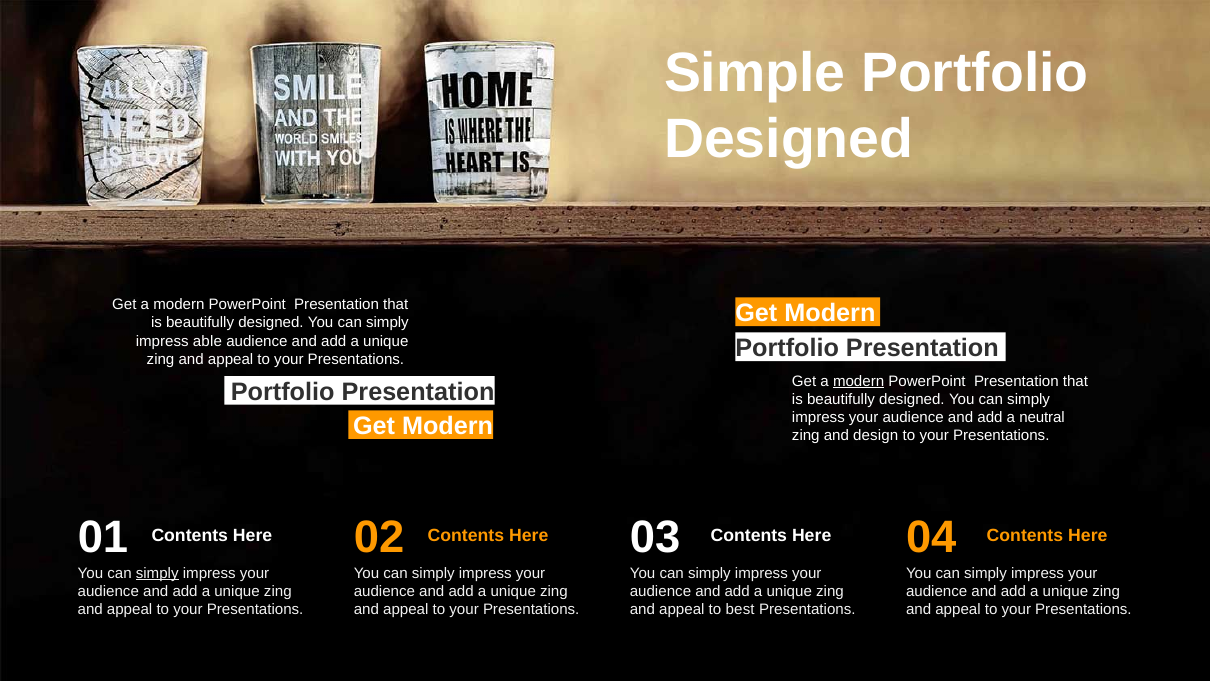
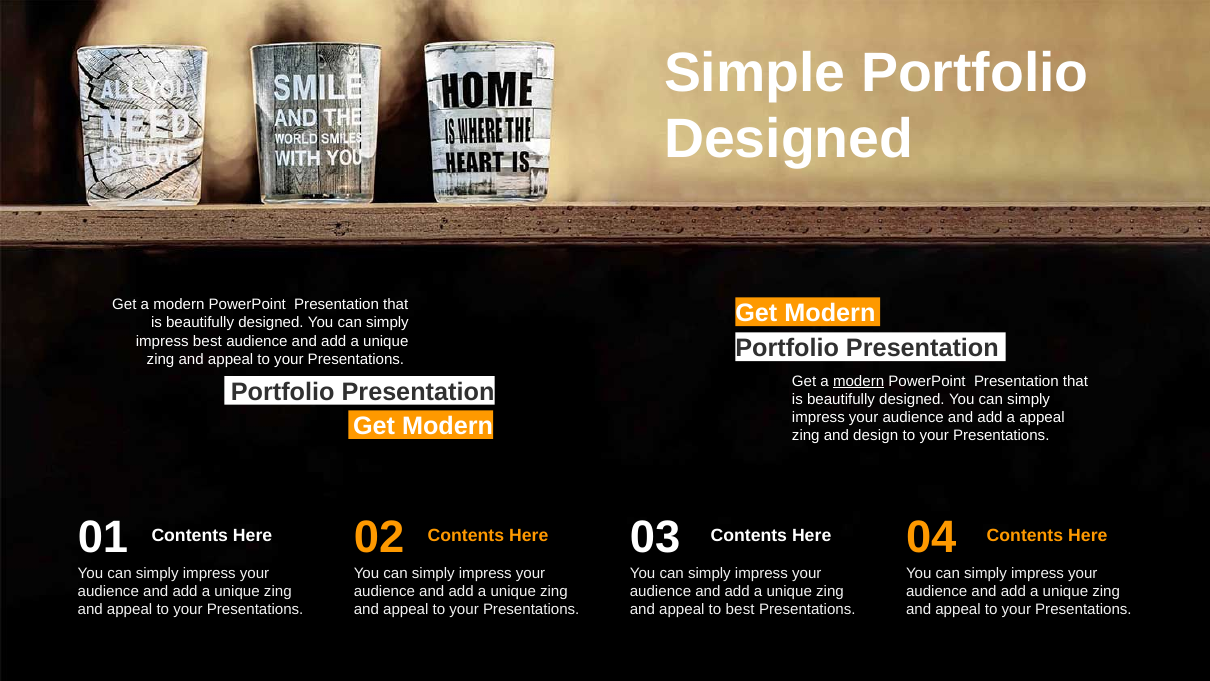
impress able: able -> best
a neutral: neutral -> appeal
simply at (157, 573) underline: present -> none
